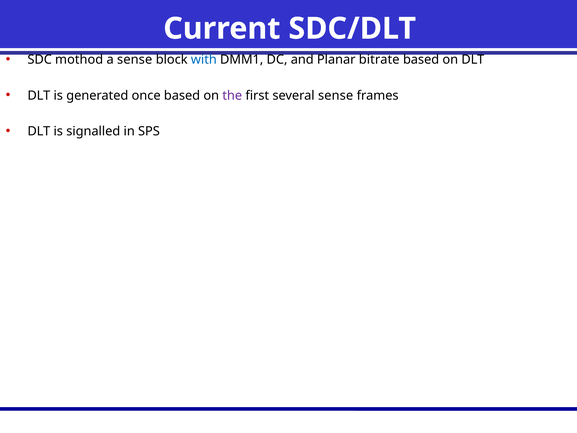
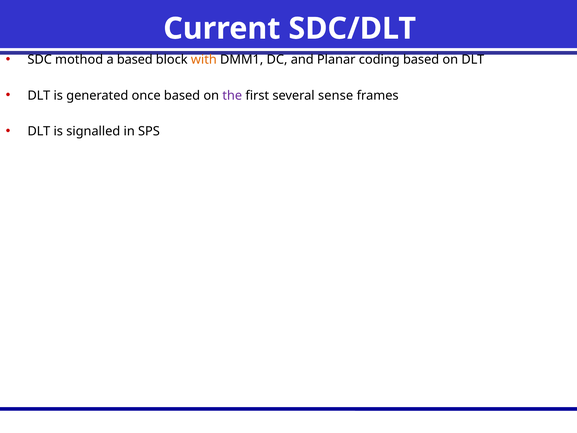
a sense: sense -> based
with colour: blue -> orange
bitrate: bitrate -> coding
